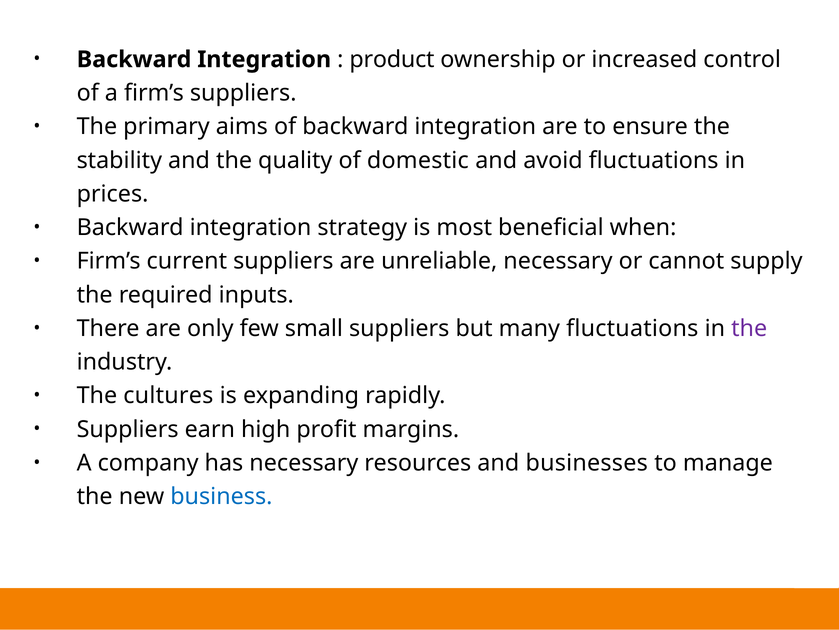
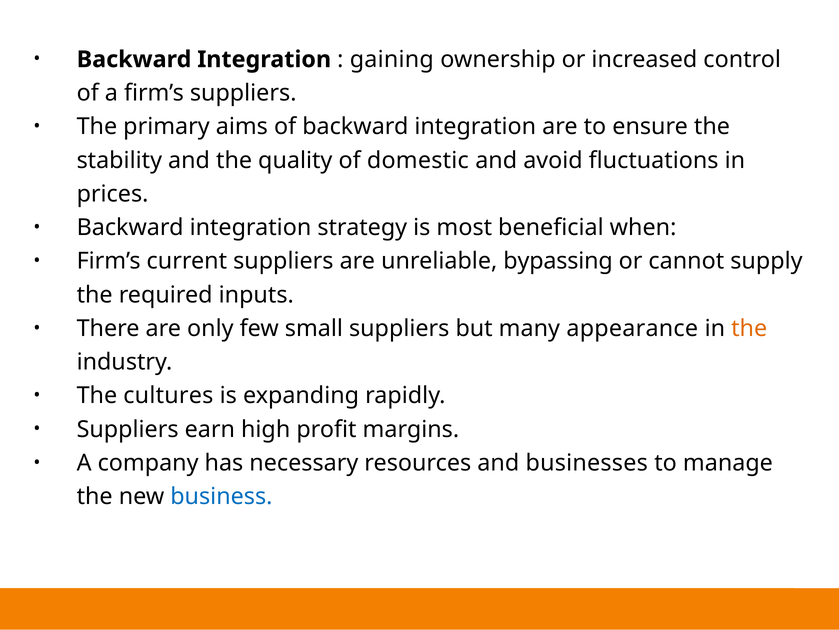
product: product -> gaining
unreliable necessary: necessary -> bypassing
many fluctuations: fluctuations -> appearance
the at (749, 328) colour: purple -> orange
